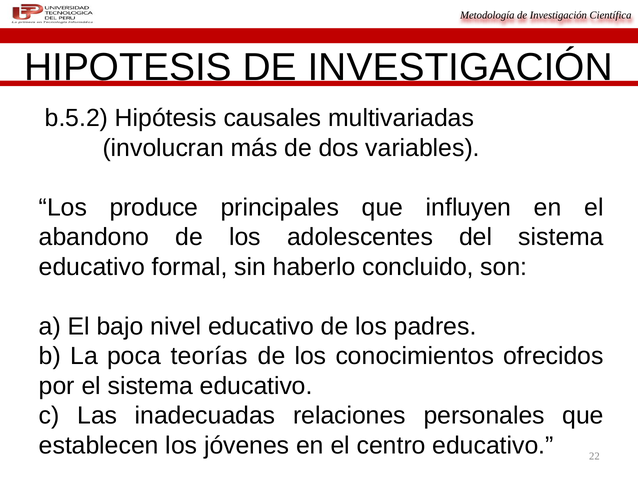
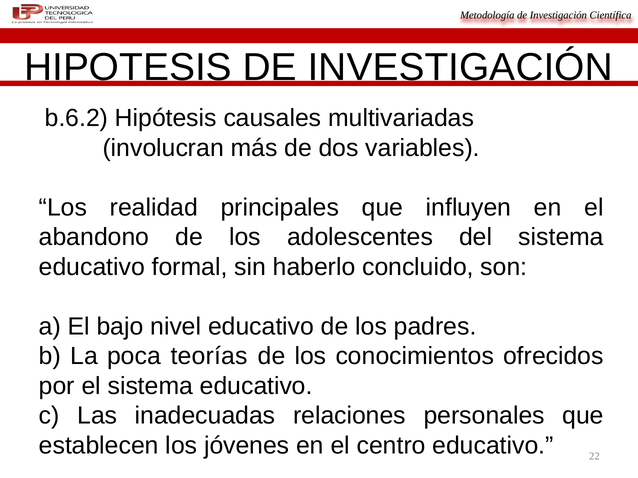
b.5.2: b.5.2 -> b.6.2
produce: produce -> realidad
